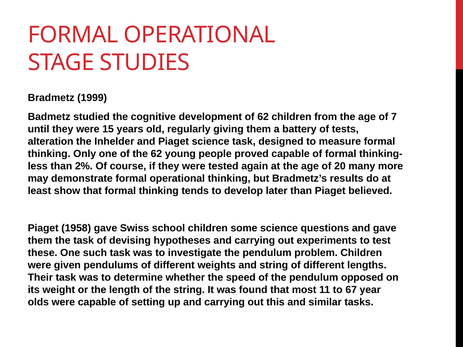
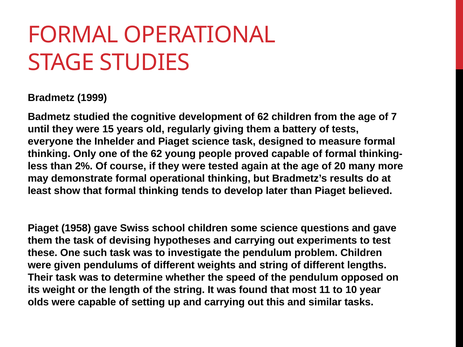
alteration: alteration -> everyone
67: 67 -> 10
